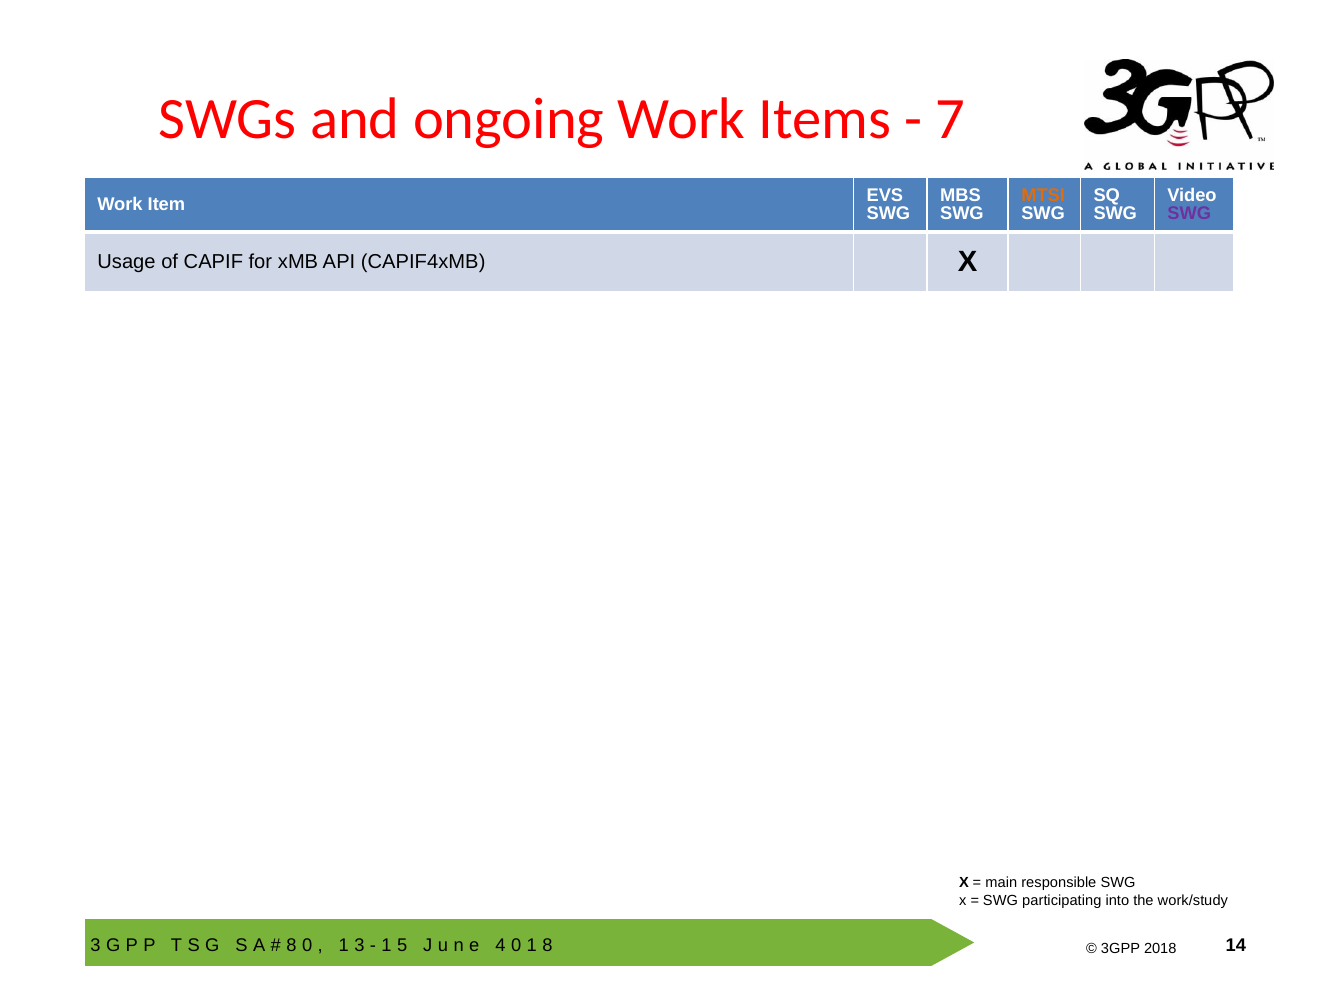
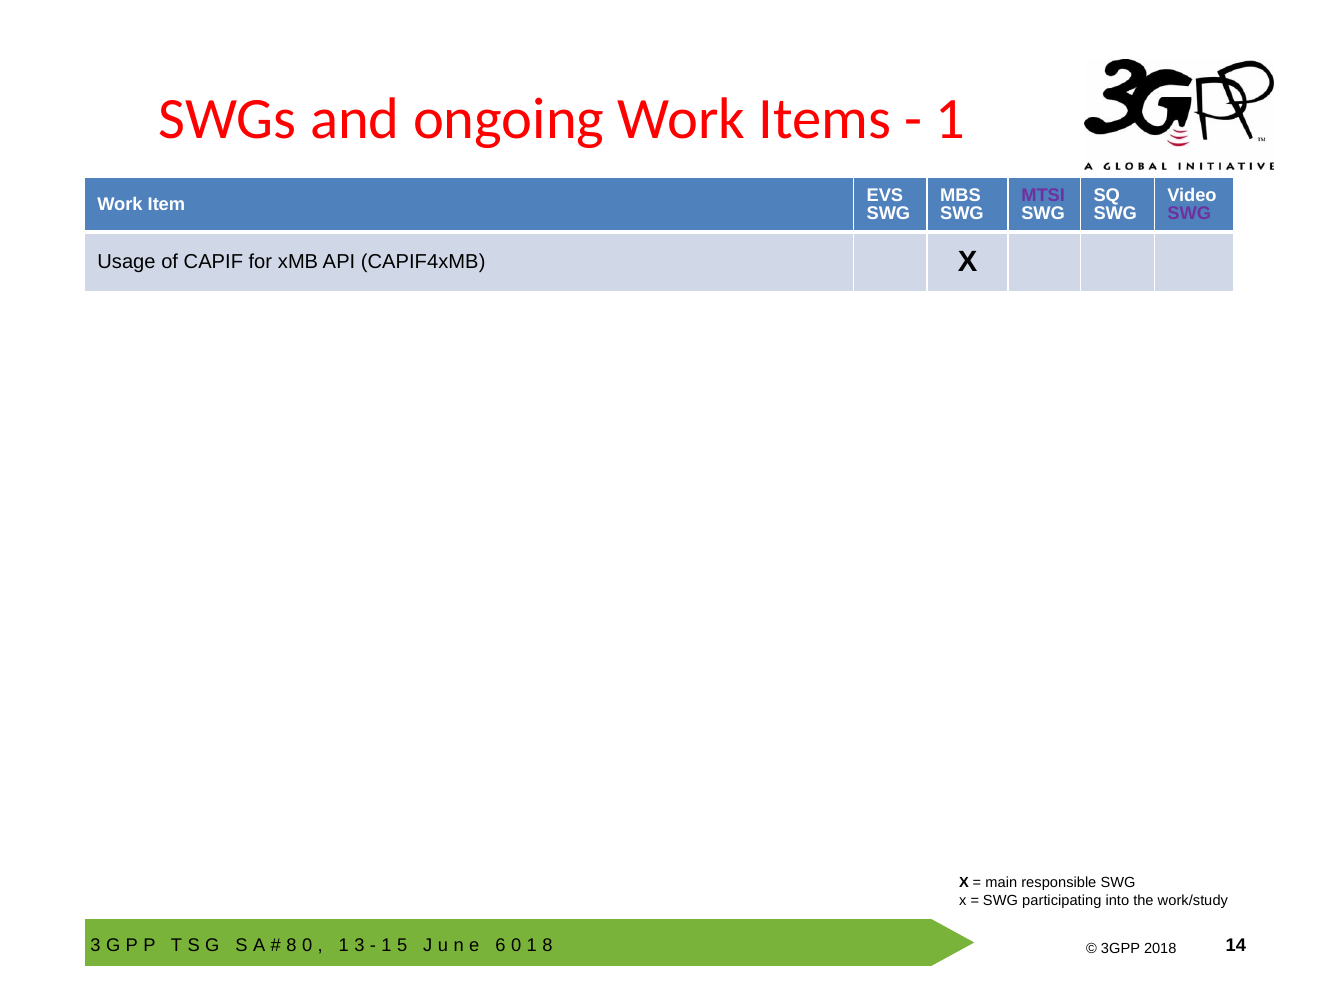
7 at (950, 119): 7 -> 1
MTSI colour: orange -> purple
4: 4 -> 6
